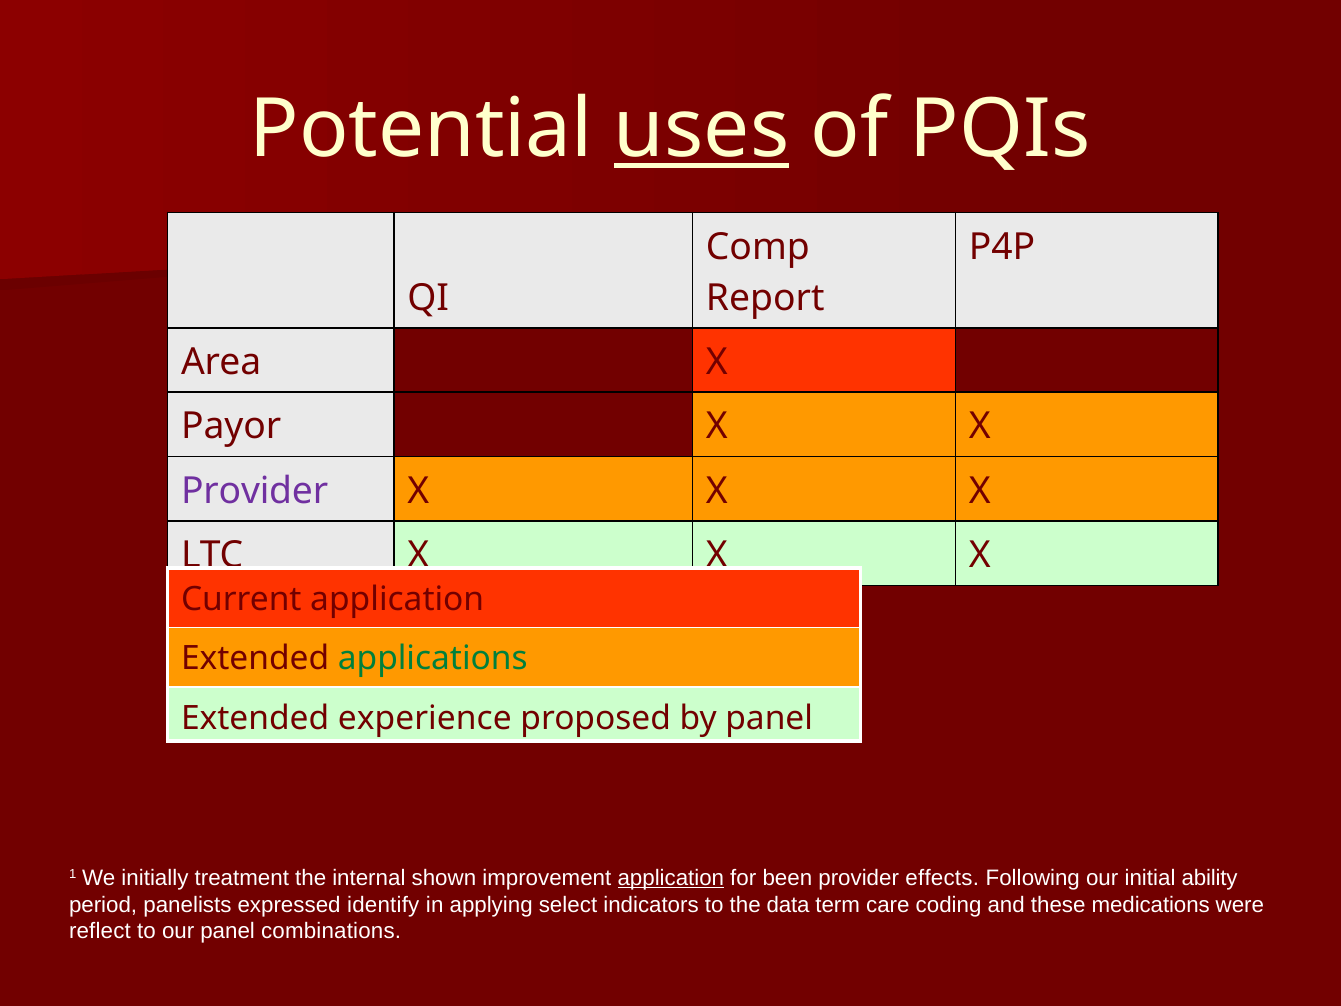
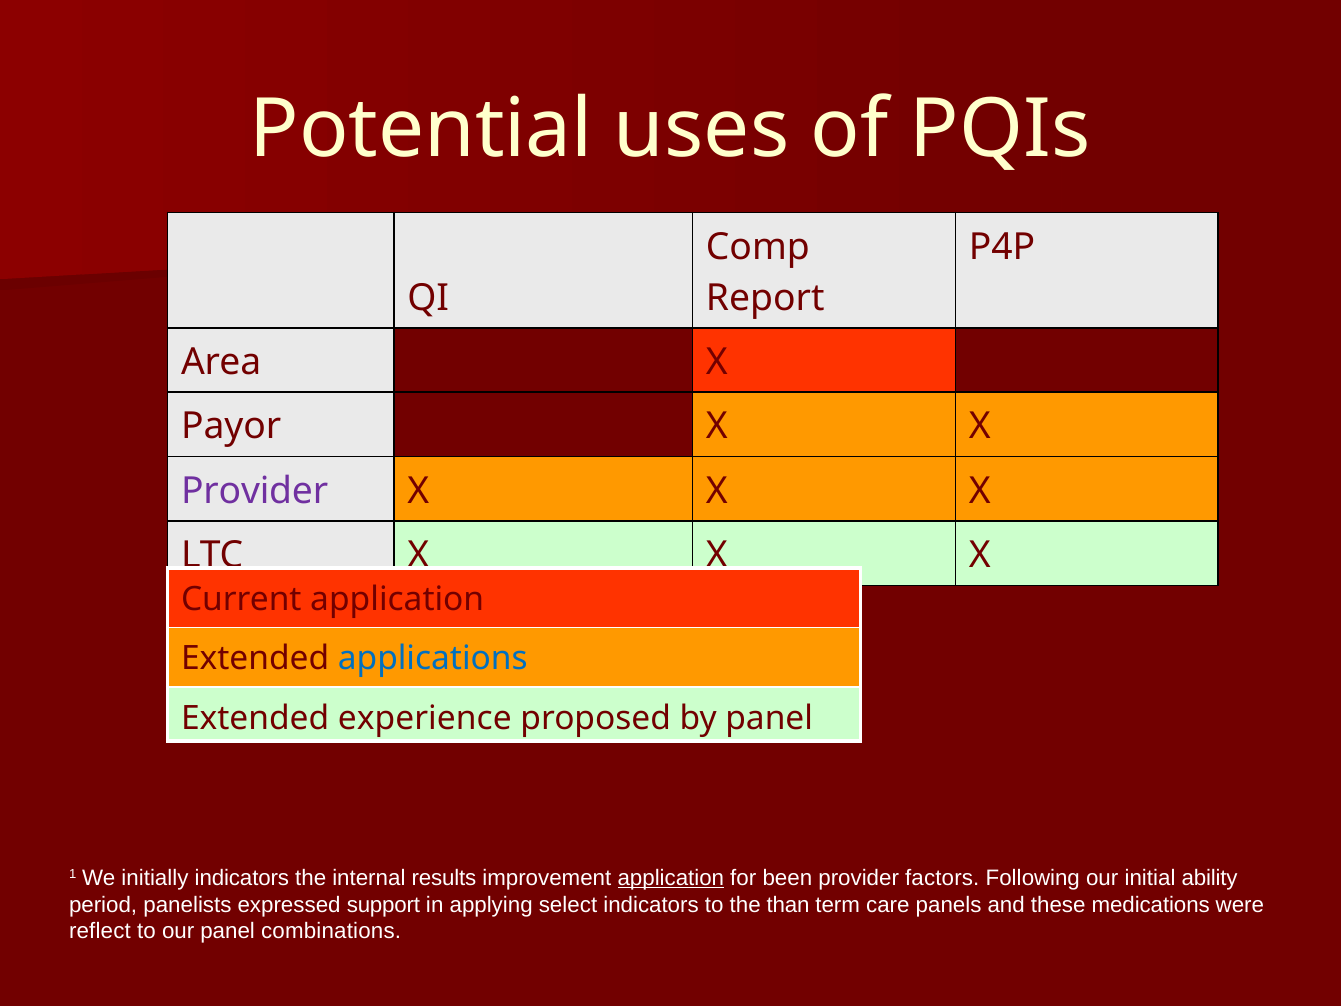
uses underline: present -> none
applications colour: green -> blue
initially treatment: treatment -> indicators
shown: shown -> results
effects: effects -> factors
identify: identify -> support
data: data -> than
coding: coding -> panels
